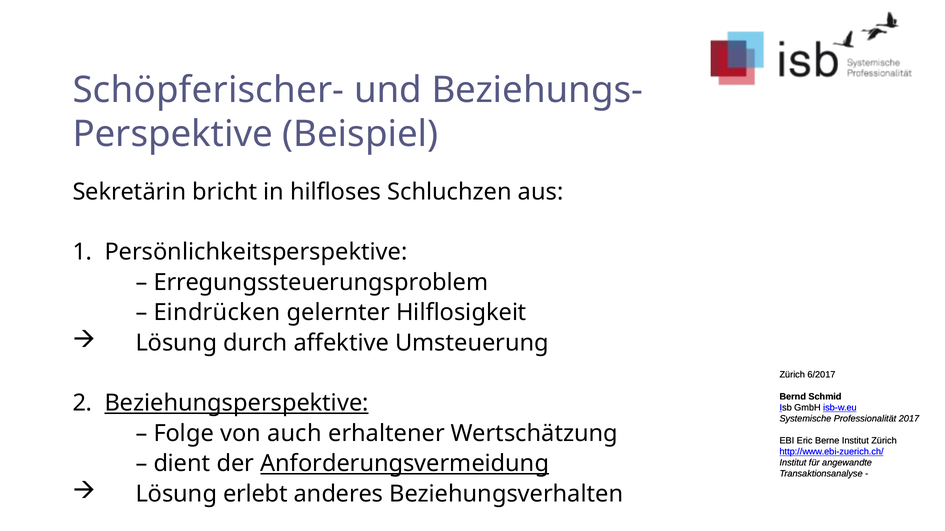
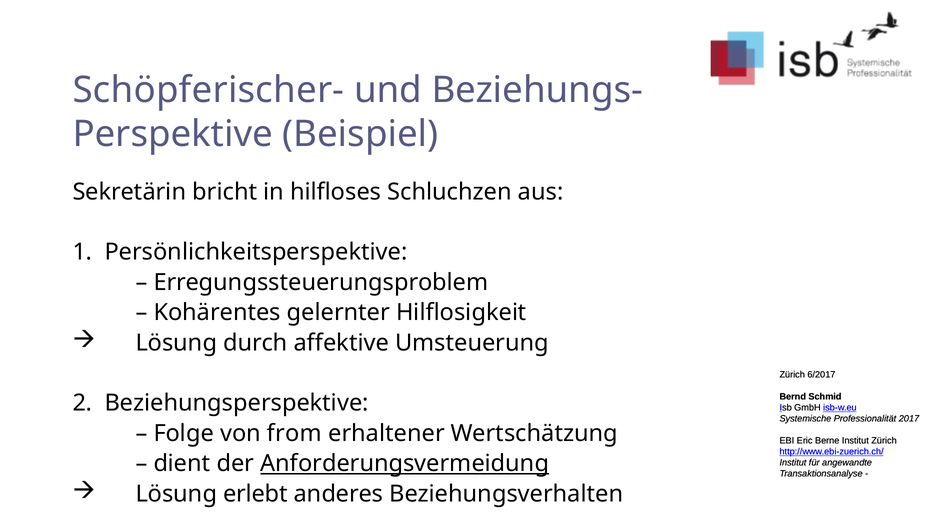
Eindrücken: Eindrücken -> Kohärentes
Beziehungsperspektive underline: present -> none
auch: auch -> from
